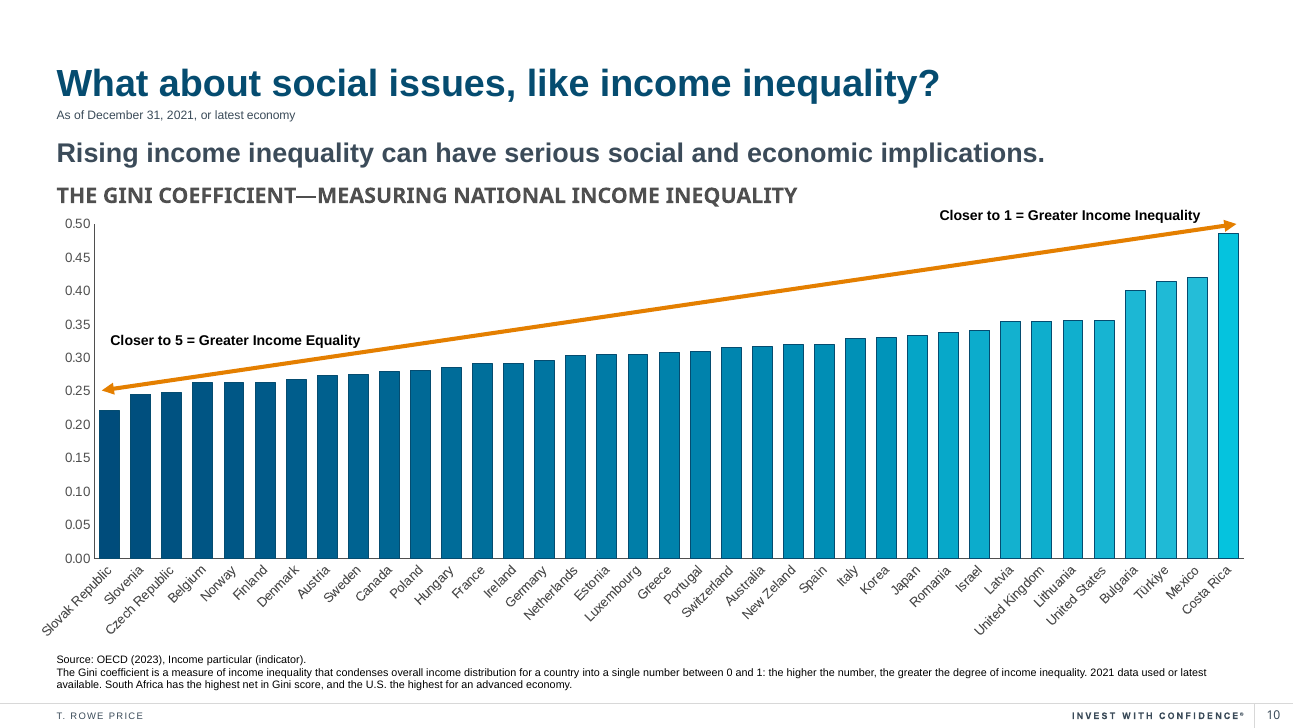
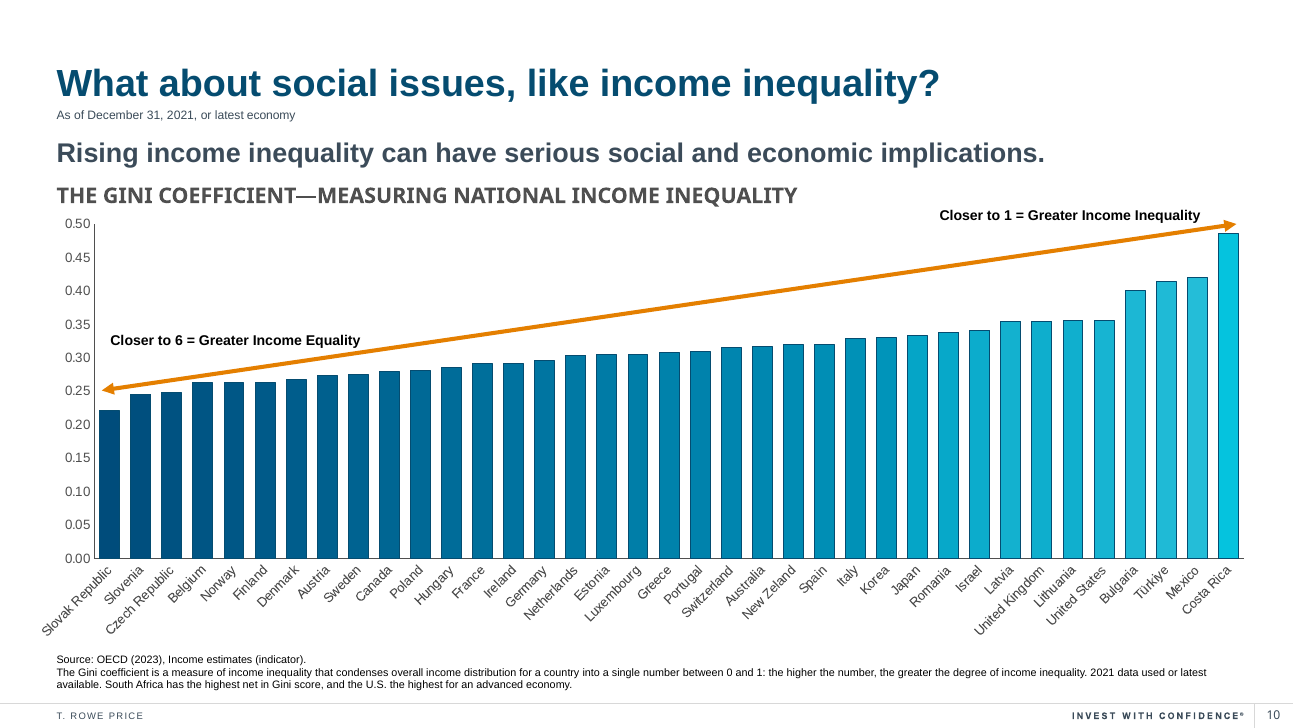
5: 5 -> 6
particular: particular -> estimates
